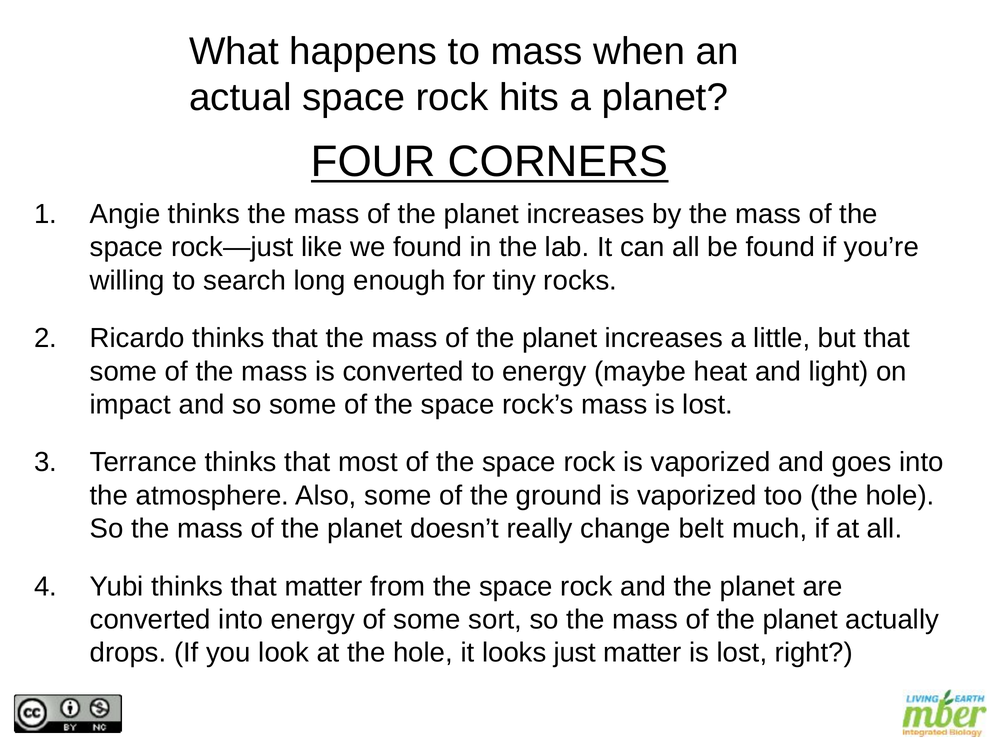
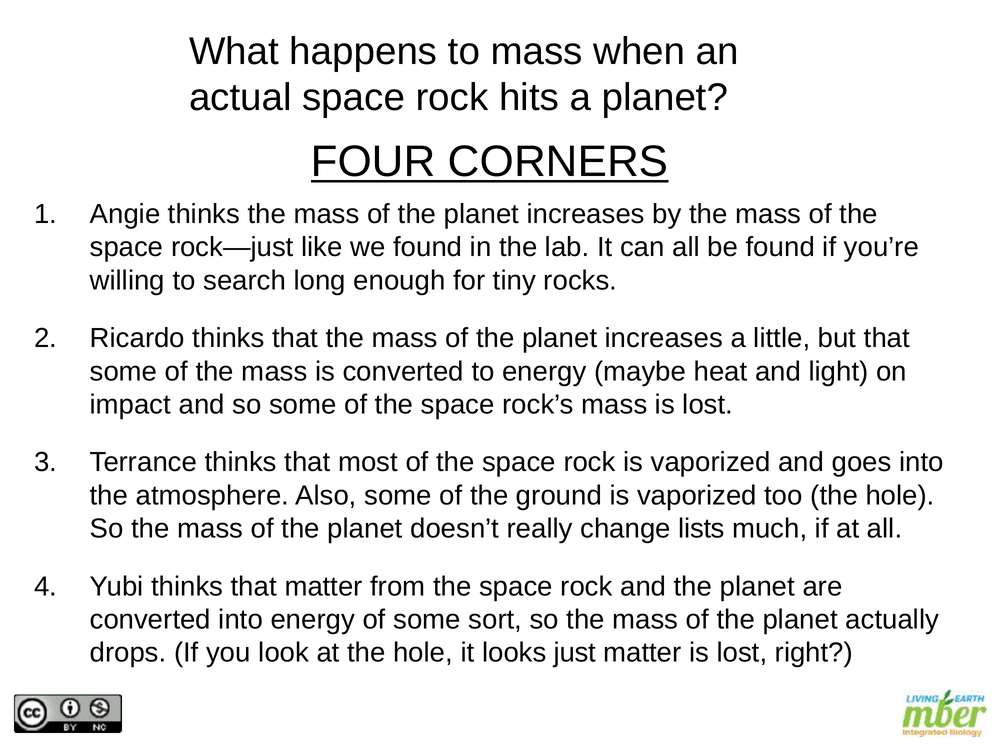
belt: belt -> lists
